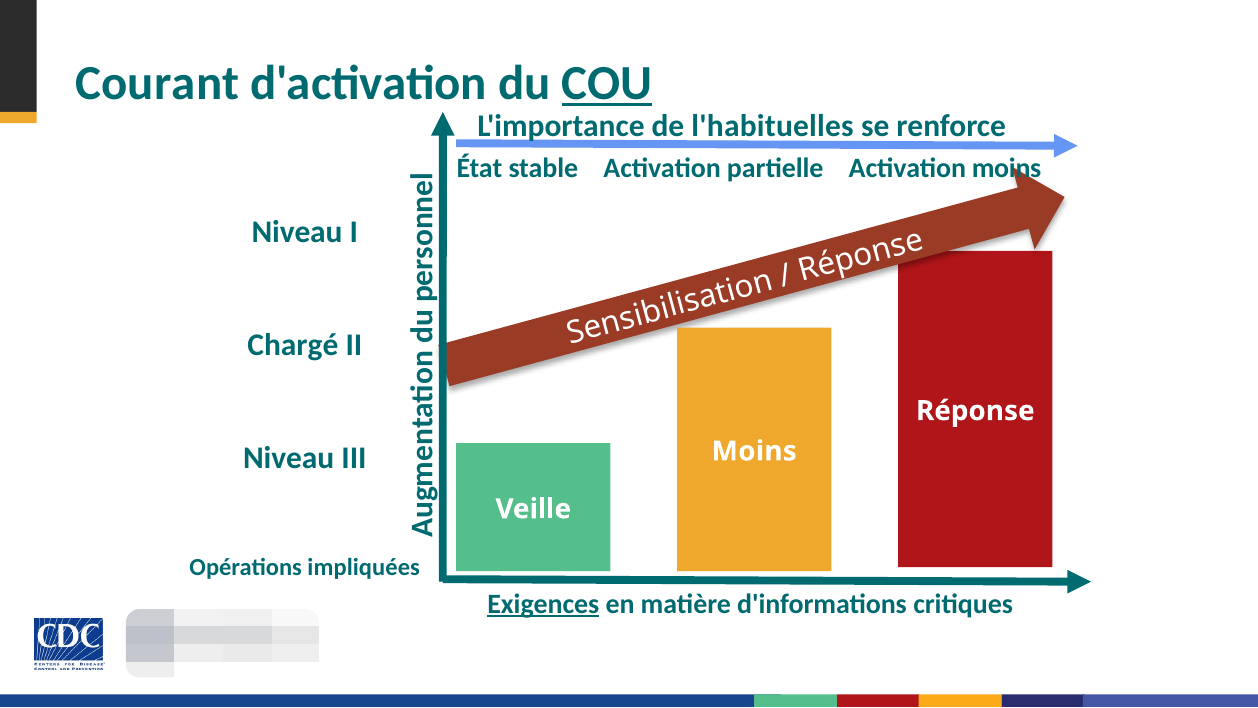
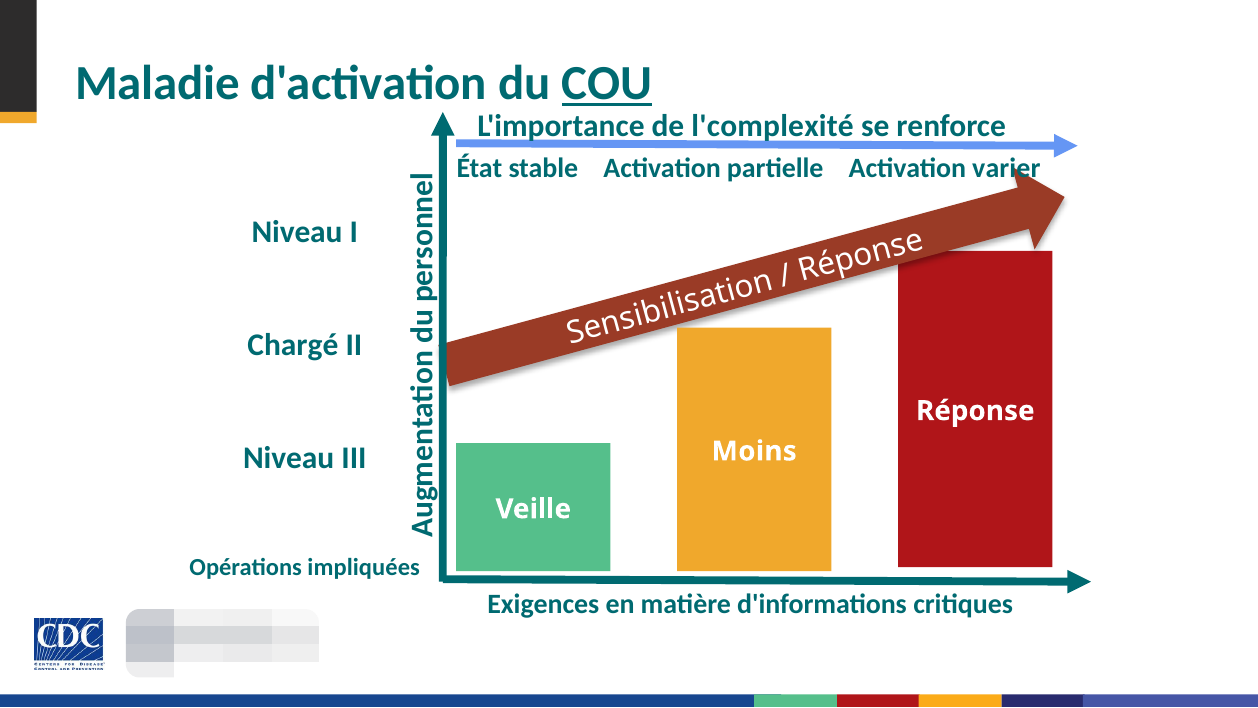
Courant: Courant -> Maladie
l'habituelles: l'habituelles -> l'complexité
Activation moins: moins -> varier
Exigences underline: present -> none
